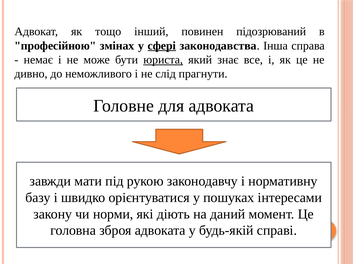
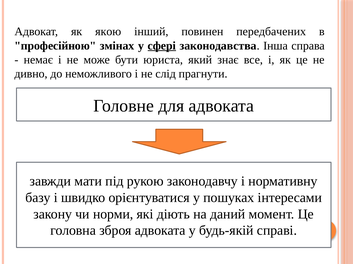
тощо: тощо -> якою
підозрюваний: підозрюваний -> передбачених
юриста underline: present -> none
